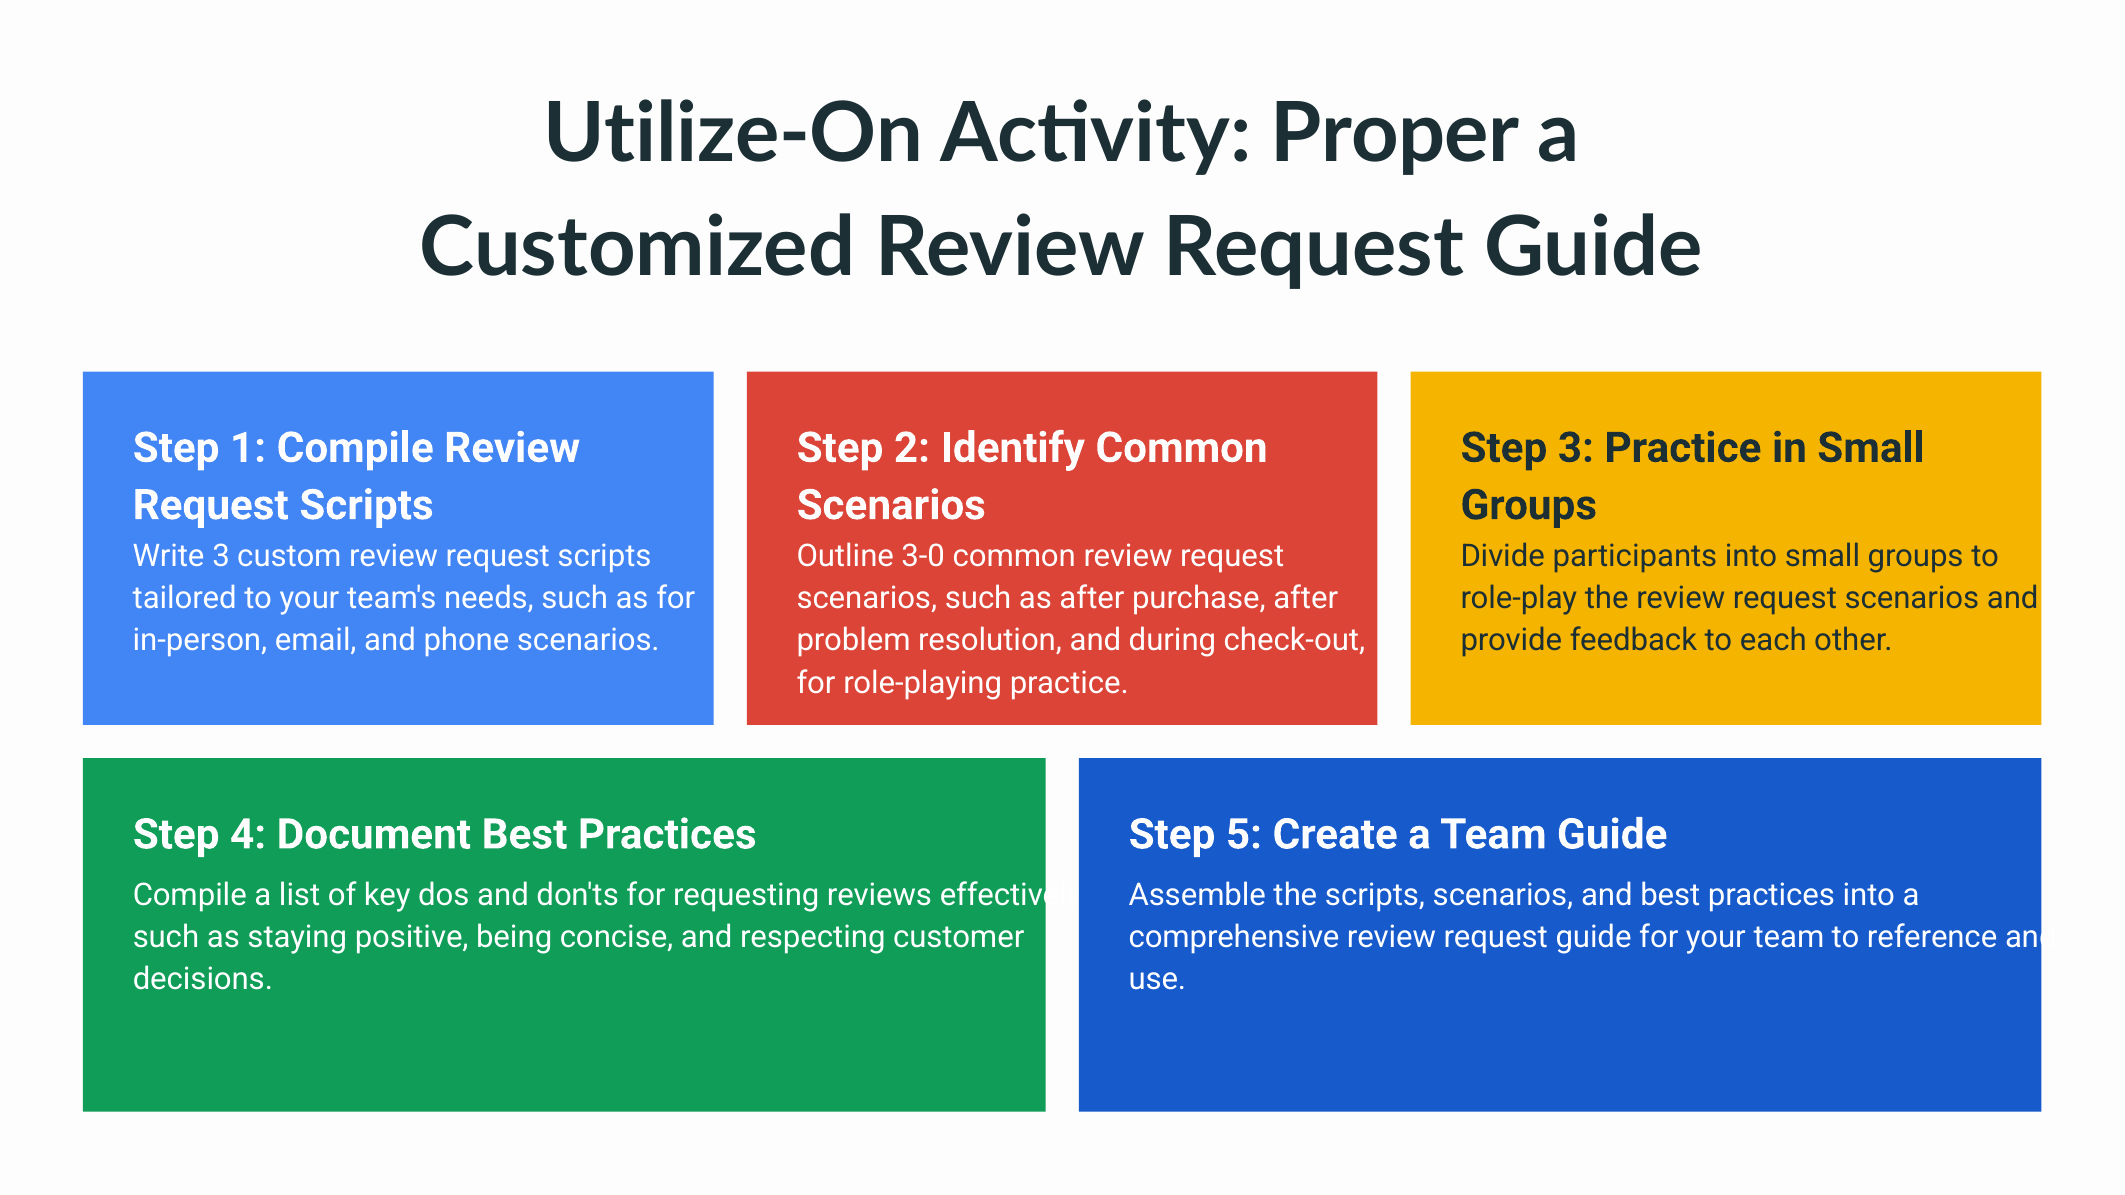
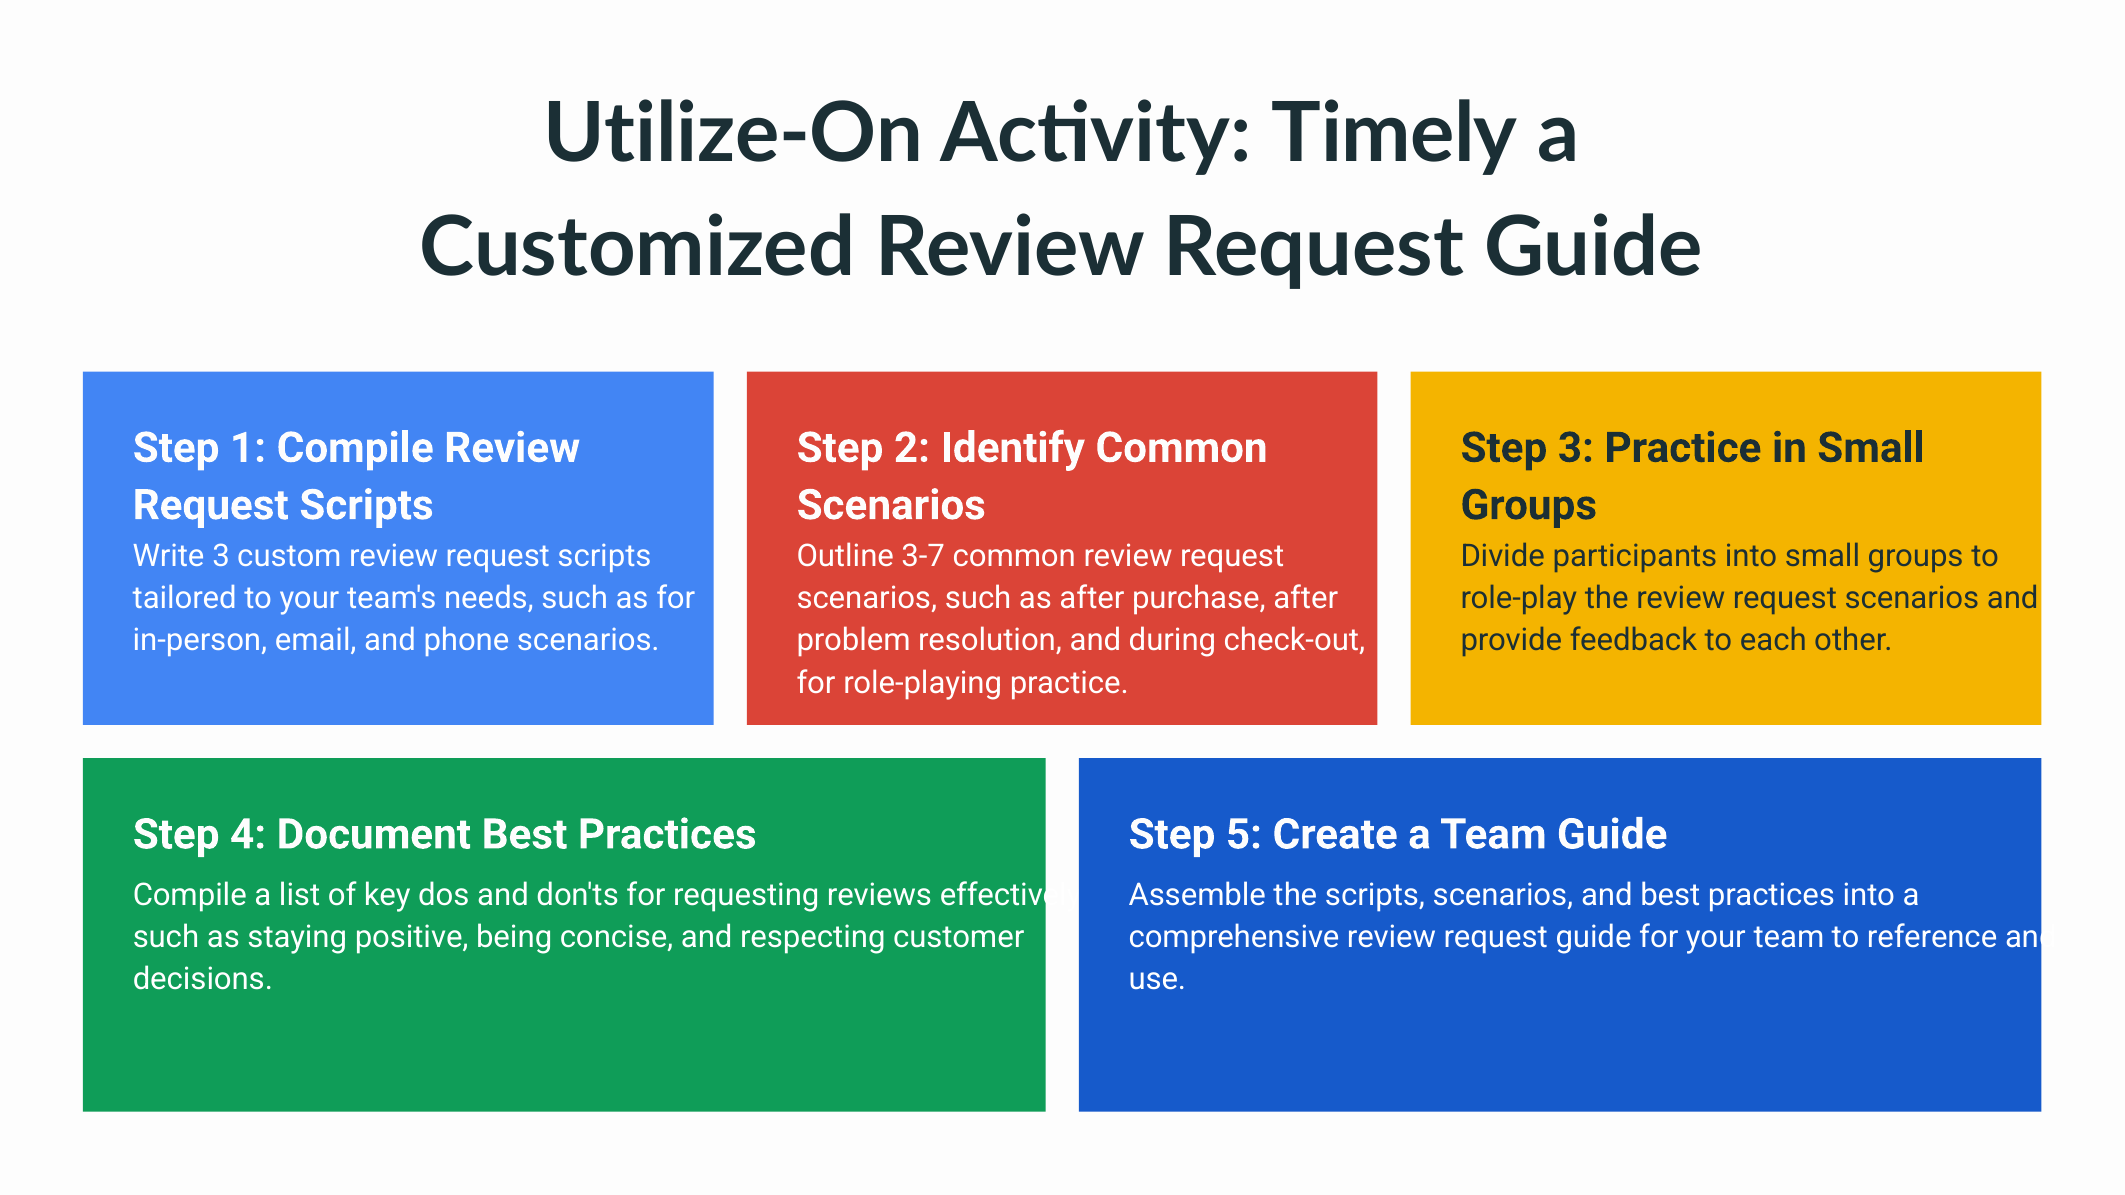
Proper: Proper -> Timely
3-0: 3-0 -> 3-7
